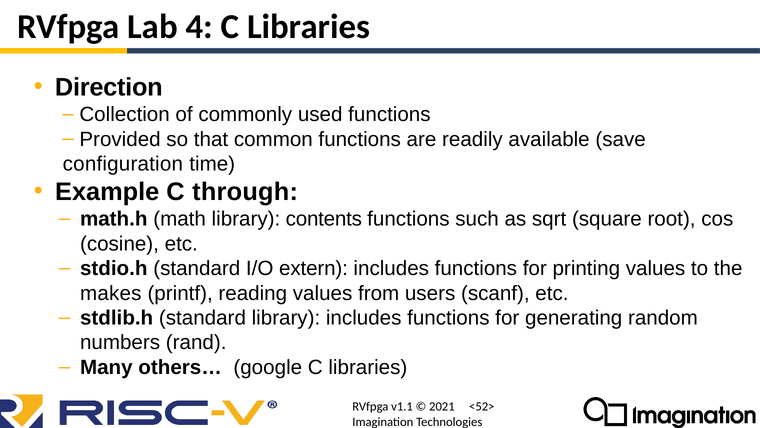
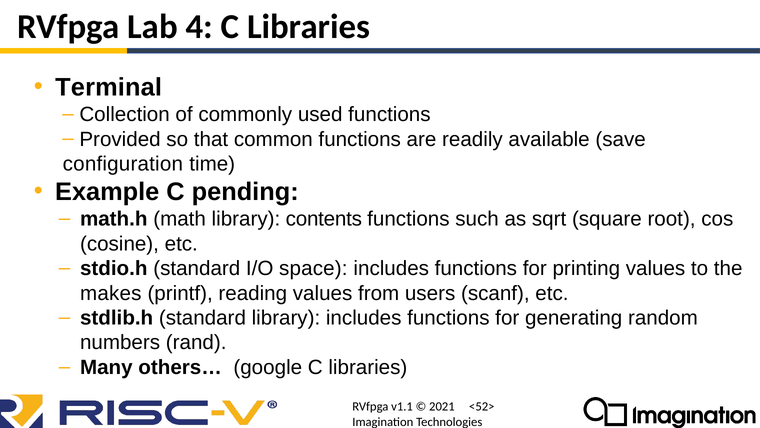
Direction: Direction -> Terminal
through: through -> pending
extern: extern -> space
